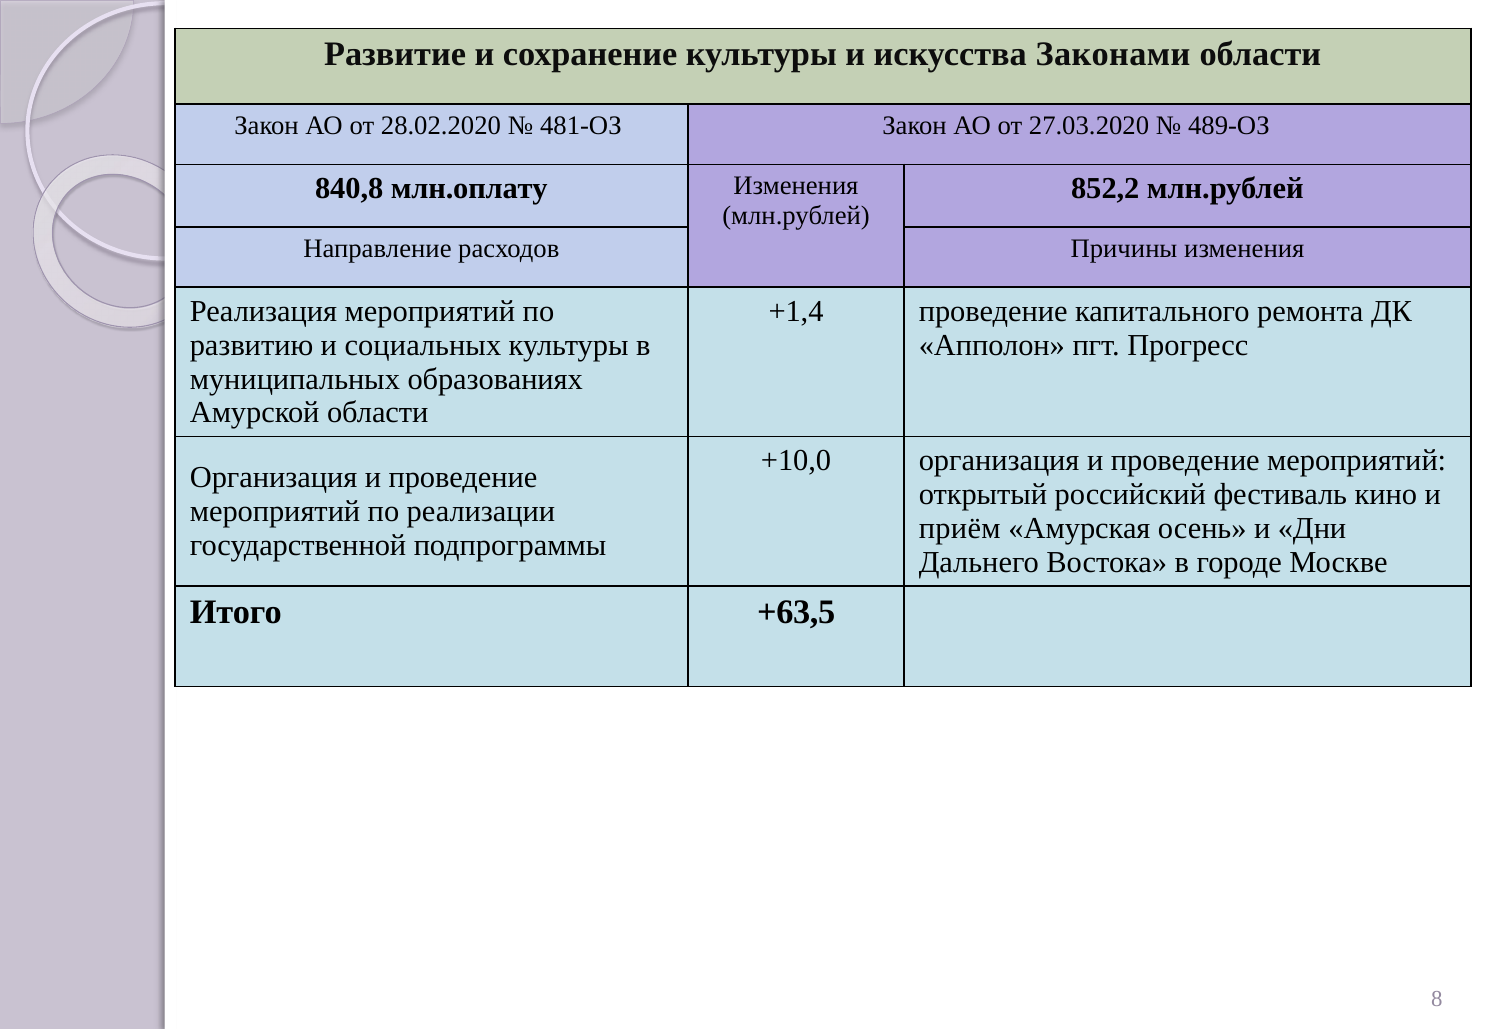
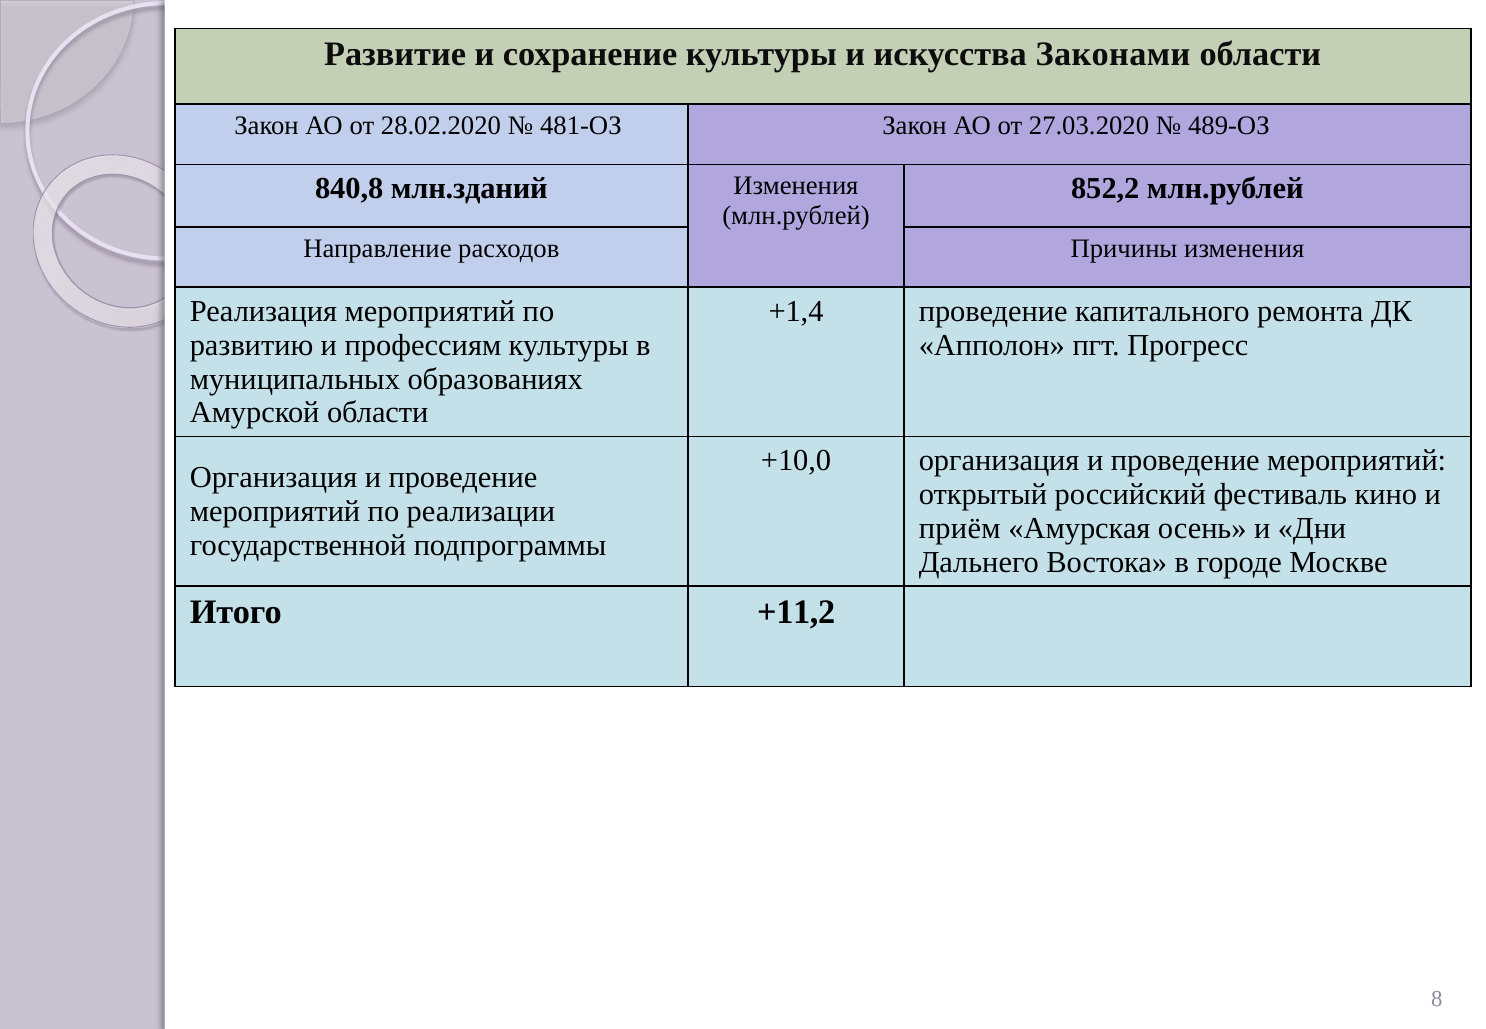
млн.оплату: млн.оплату -> млн.зданий
социальных: социальных -> профессиям
+63,5: +63,5 -> +11,2
